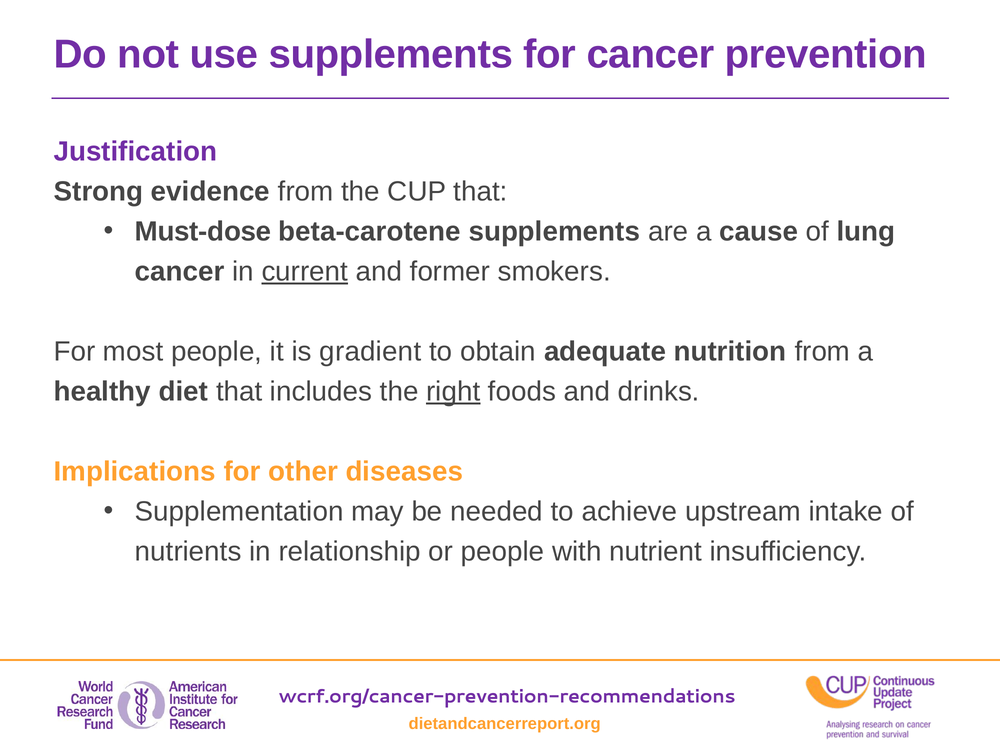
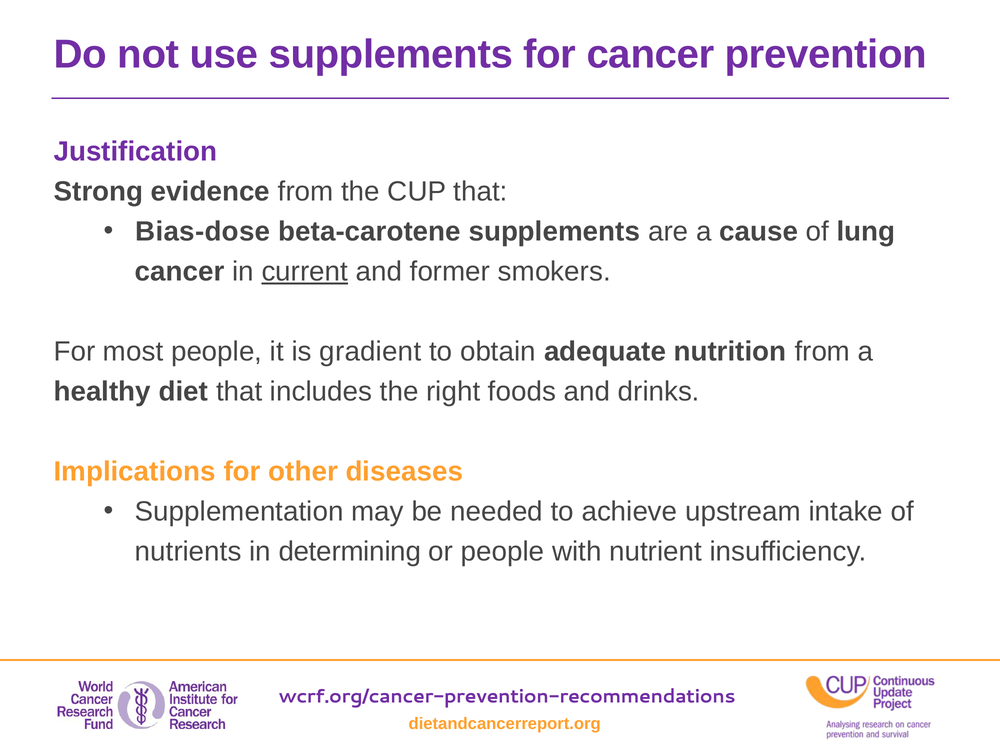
Must-dose: Must-dose -> Bias-dose
right underline: present -> none
relationship: relationship -> determining
